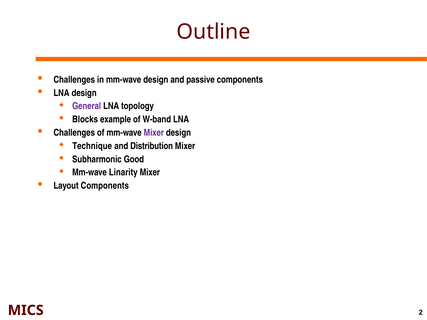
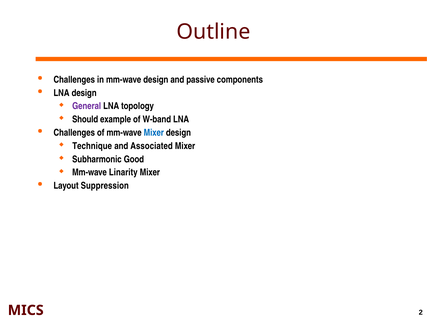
Blocks: Blocks -> Should
Mixer at (154, 133) colour: purple -> blue
Distribution: Distribution -> Associated
Layout Components: Components -> Suppression
